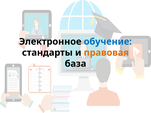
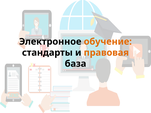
обучение colour: blue -> orange
